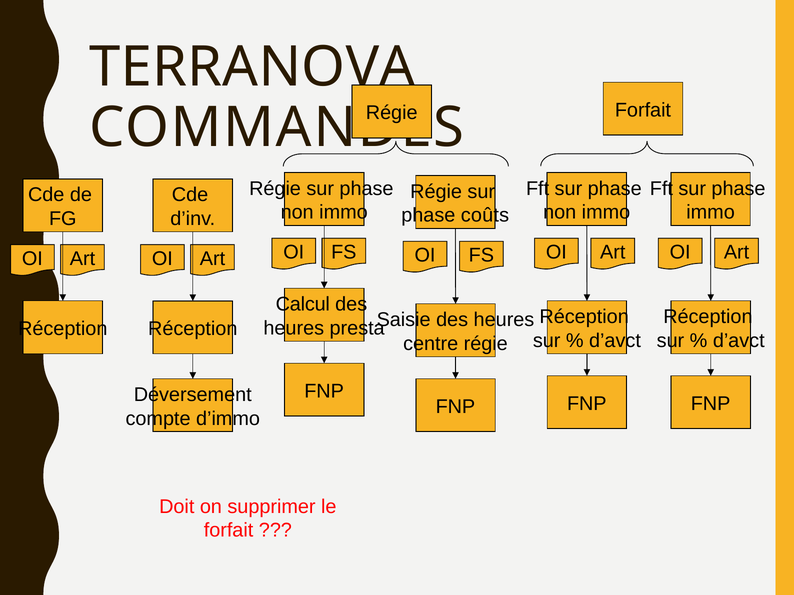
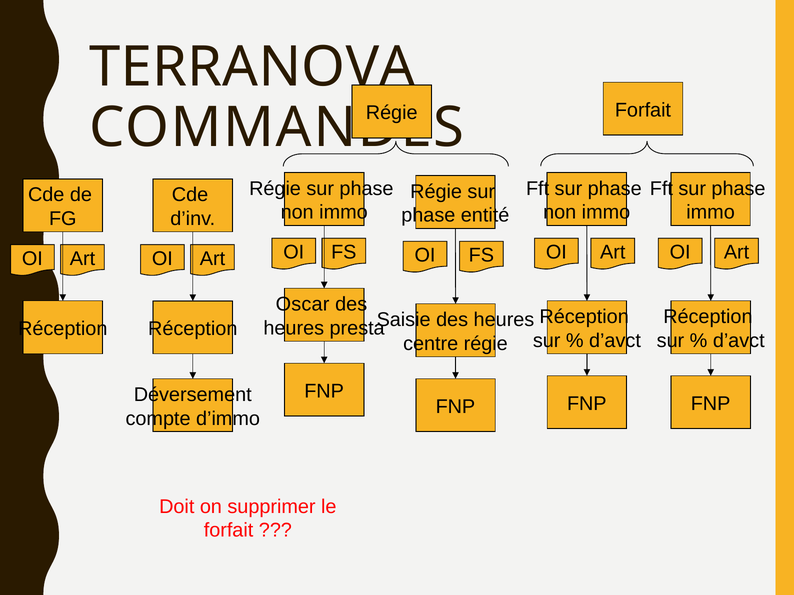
coûts: coûts -> entité
Calcul: Calcul -> Oscar
